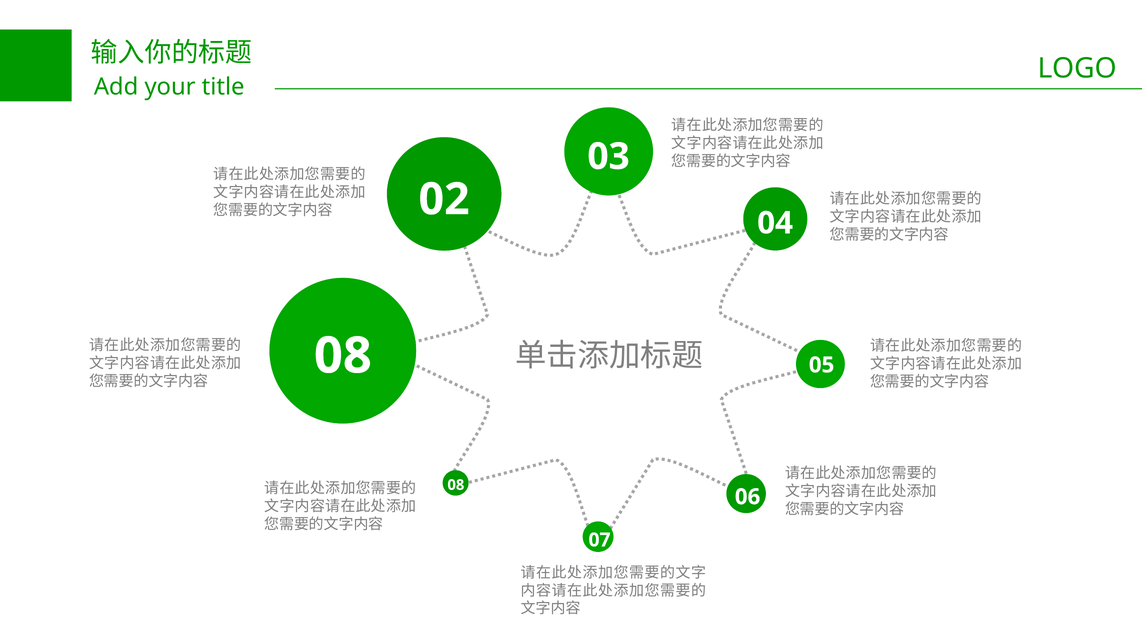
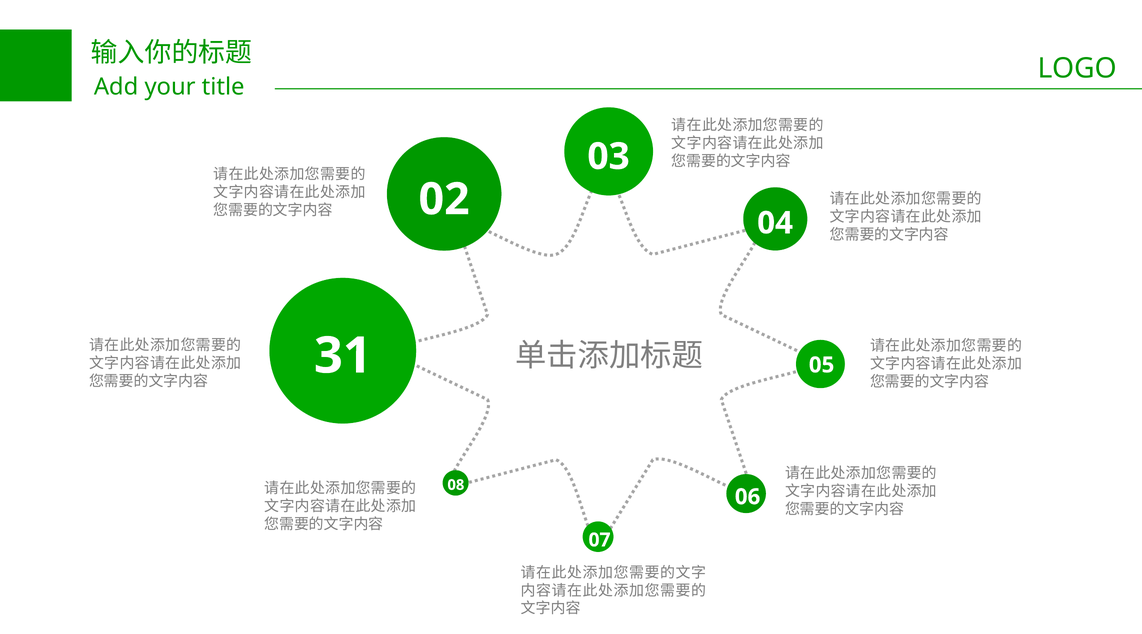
08 at (343, 356): 08 -> 31
